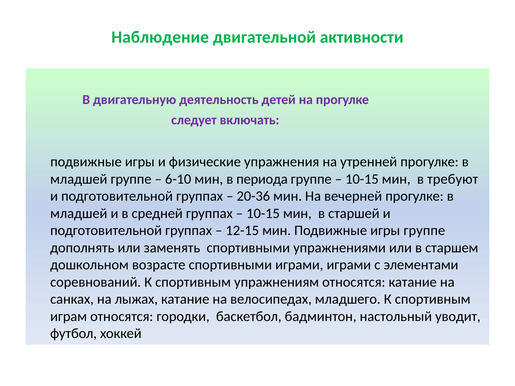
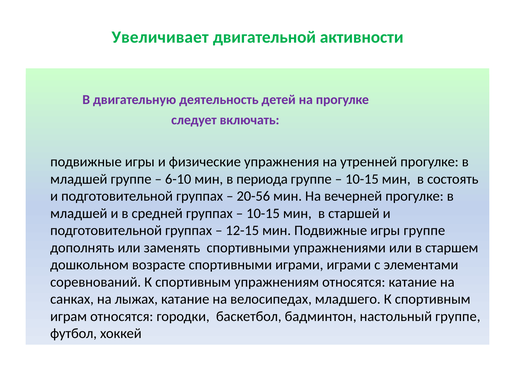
Наблюдение: Наблюдение -> Увеличивает
требуют: требуют -> состоять
20-36: 20-36 -> 20-56
настольный уводит: уводит -> группе
